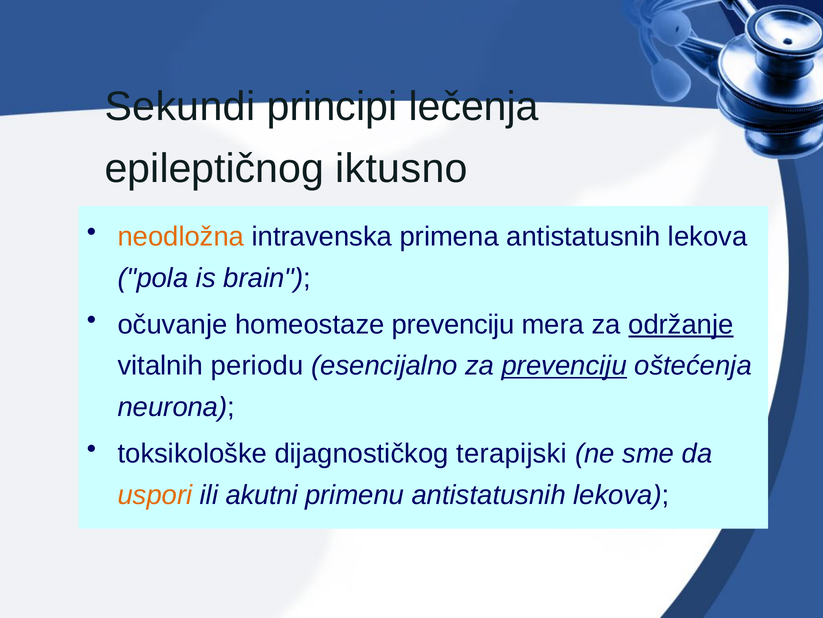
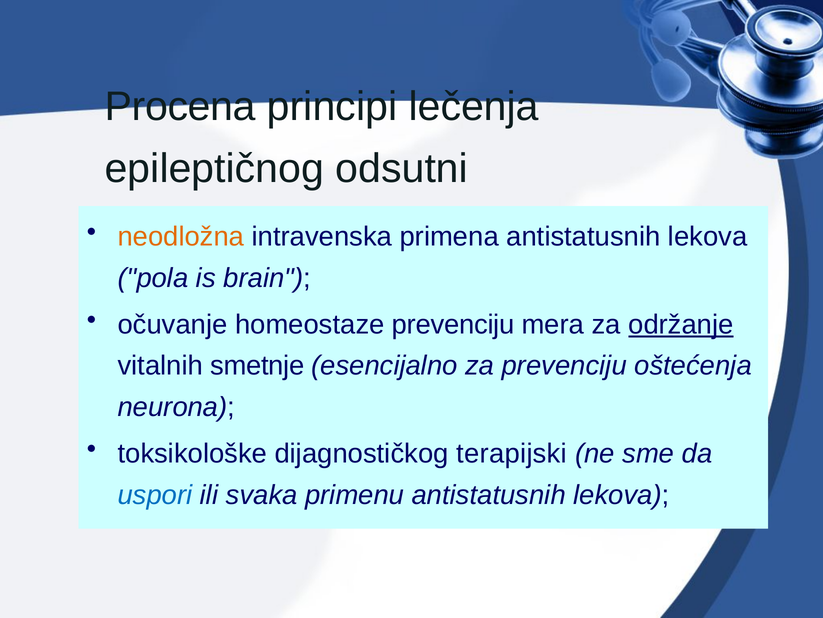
Sekundi: Sekundi -> Procena
iktusno: iktusno -> odsutni
periodu: periodu -> smetnje
prevenciju at (564, 365) underline: present -> none
uspori colour: orange -> blue
akutni: akutni -> svaka
